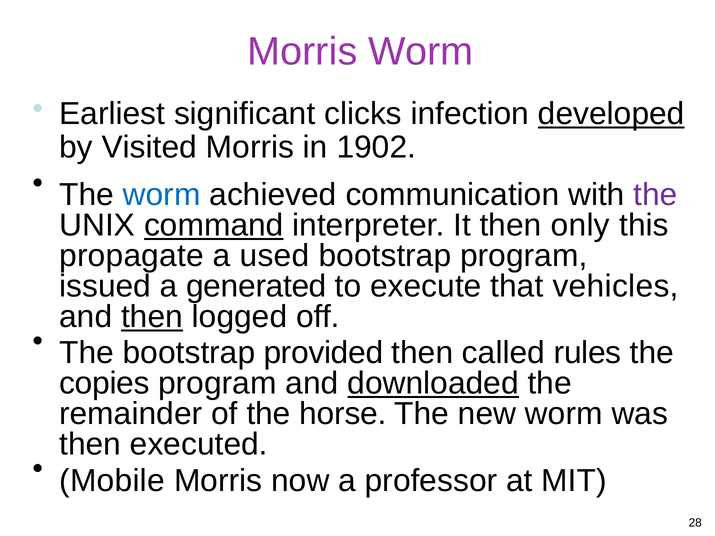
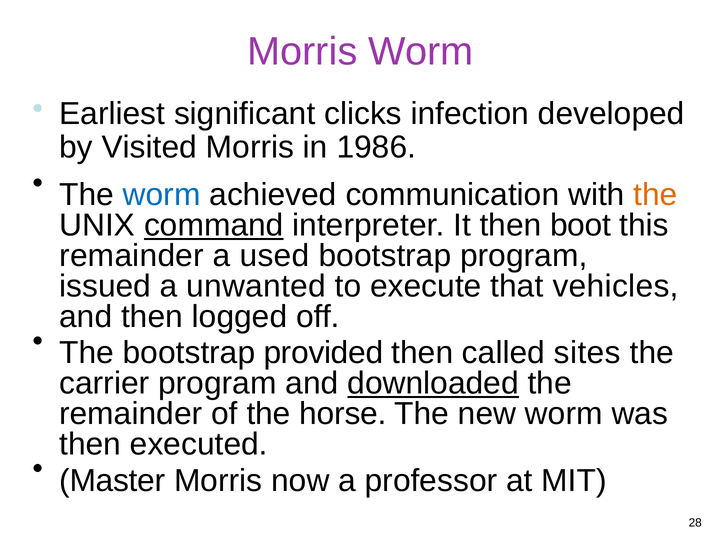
developed underline: present -> none
1902: 1902 -> 1986
the at (655, 195) colour: purple -> orange
only: only -> boot
propagate at (132, 256): propagate -> remainder
generated: generated -> unwanted
then at (152, 317) underline: present -> none
rules: rules -> sites
copies: copies -> carrier
Mobile: Mobile -> Master
